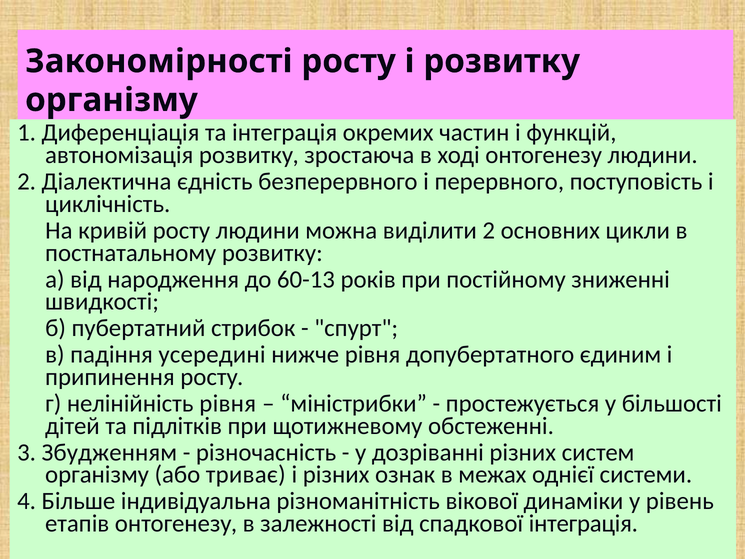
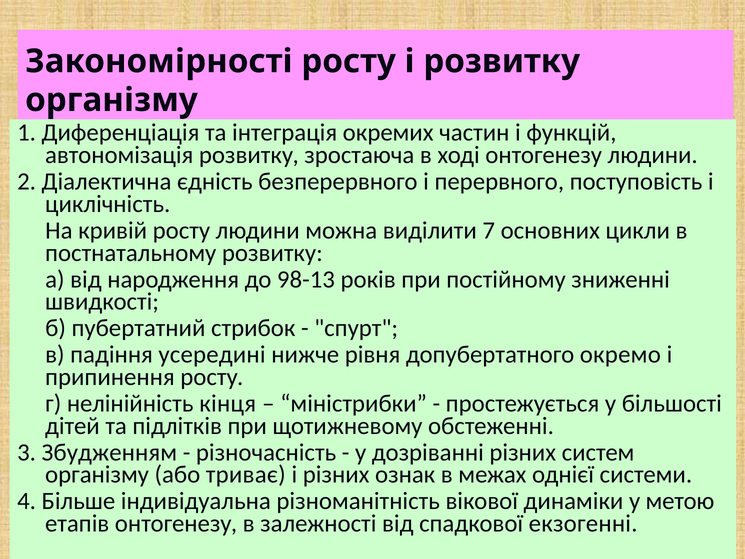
виділити 2: 2 -> 7
60-13: 60-13 -> 98-13
єдиним: єдиним -> окремо
нелінійність рівня: рівня -> кінця
рівень: рівень -> метою
спадкової інтеграція: інтеграція -> екзогенні
